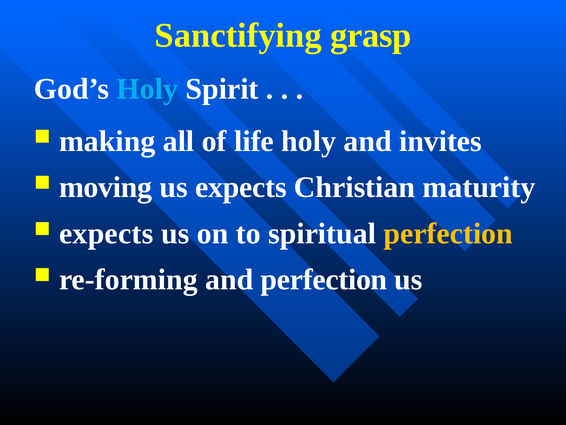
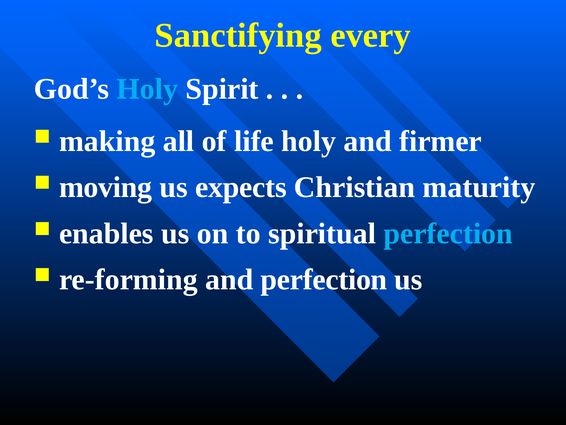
grasp: grasp -> every
invites: invites -> firmer
expects at (106, 233): expects -> enables
perfection at (448, 233) colour: yellow -> light blue
